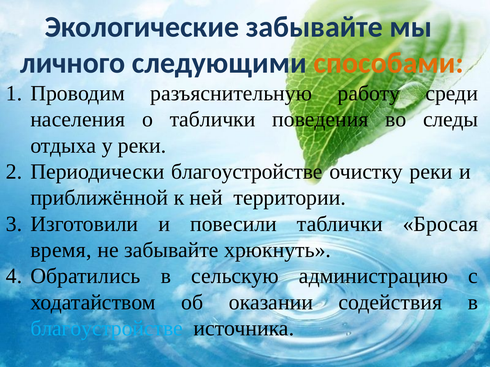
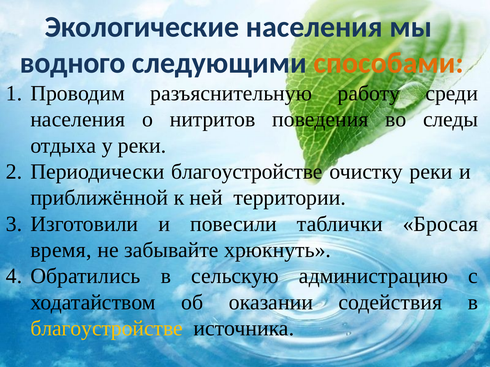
Экологические забывайте: забывайте -> населения
личного: личного -> водного
о таблички: таблички -> нитритов
благоустройстве at (107, 329) colour: light blue -> yellow
